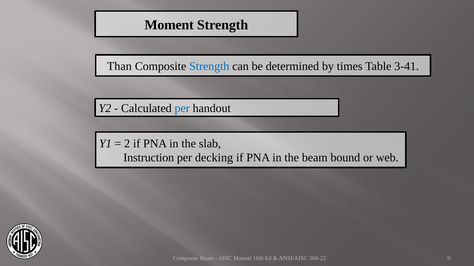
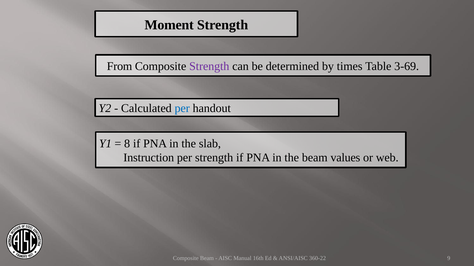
Than: Than -> From
Strength at (209, 66) colour: blue -> purple
3-41: 3-41 -> 3-69
2: 2 -> 8
per decking: decking -> strength
bound: bound -> values
